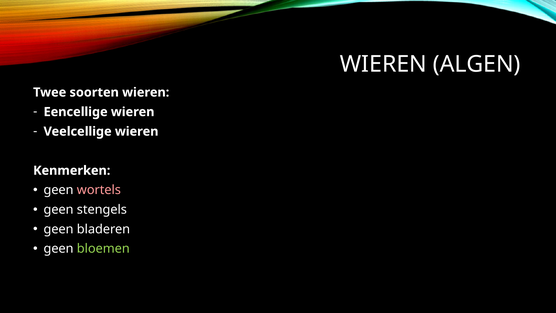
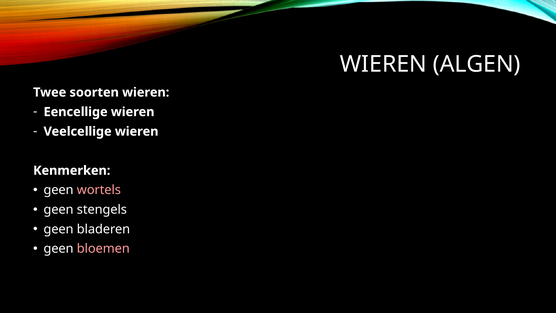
bloemen colour: light green -> pink
